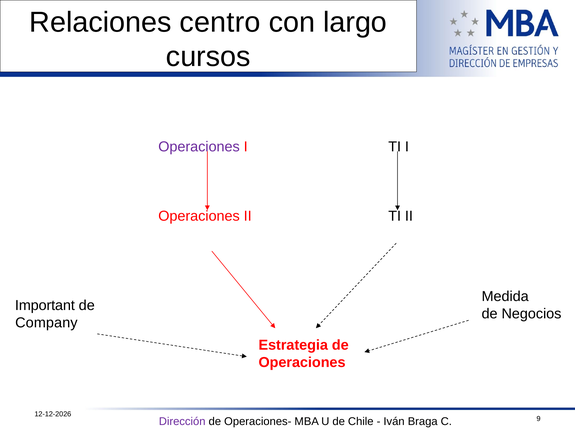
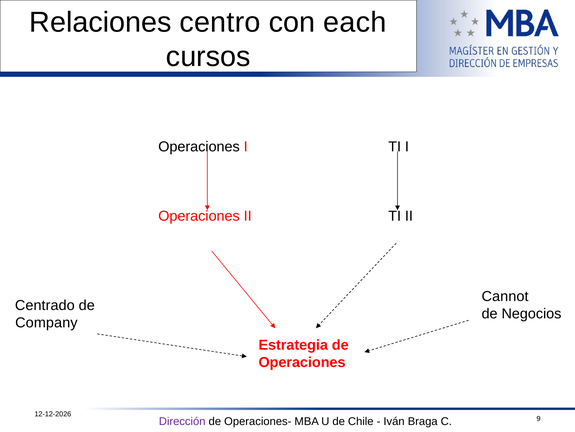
largo: largo -> each
Operaciones at (199, 147) colour: purple -> black
Medida: Medida -> Cannot
Important: Important -> Centrado
